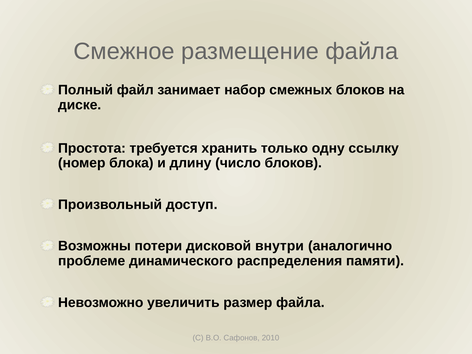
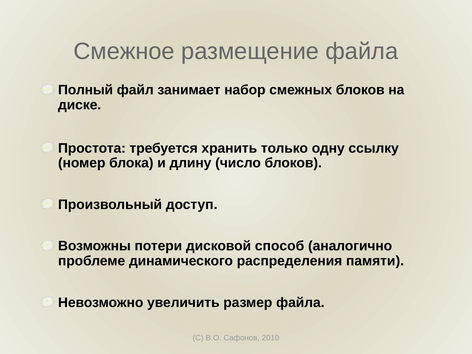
внутри: внутри -> способ
